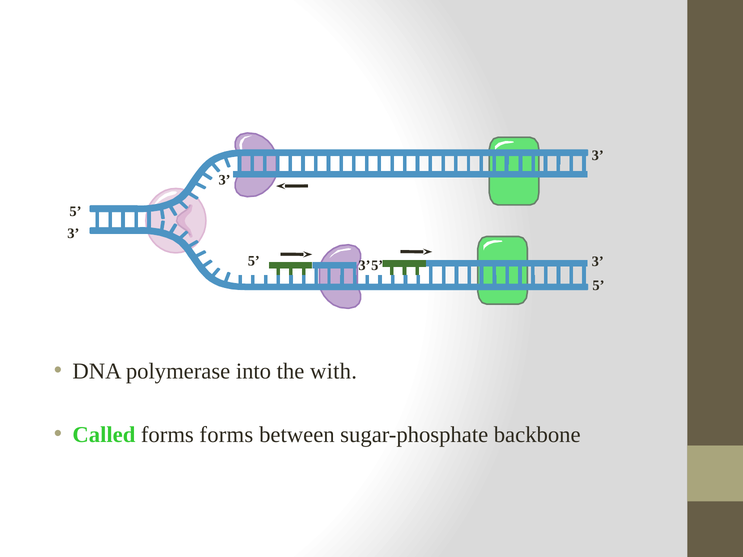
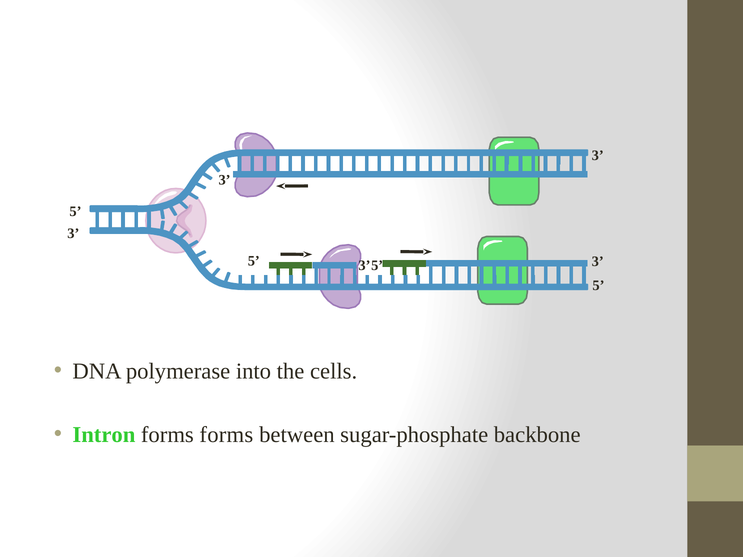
with: with -> cells
Called: Called -> Intron
